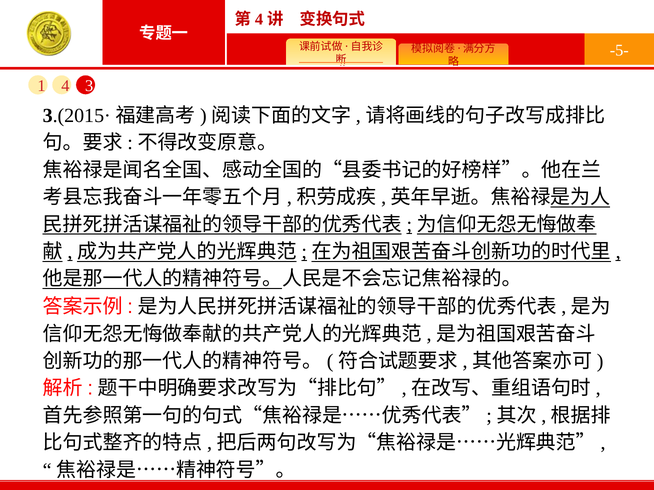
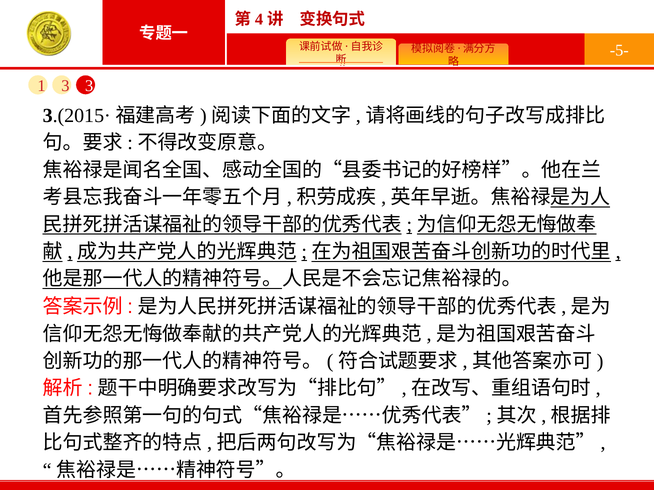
1 4: 4 -> 3
